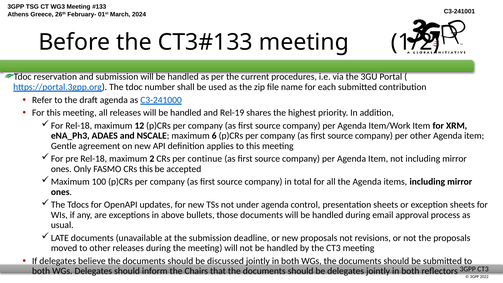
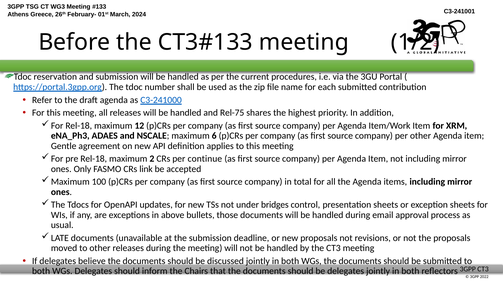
Rel-19: Rel-19 -> Rel-75
CRs this: this -> link
under agenda: agenda -> bridges
